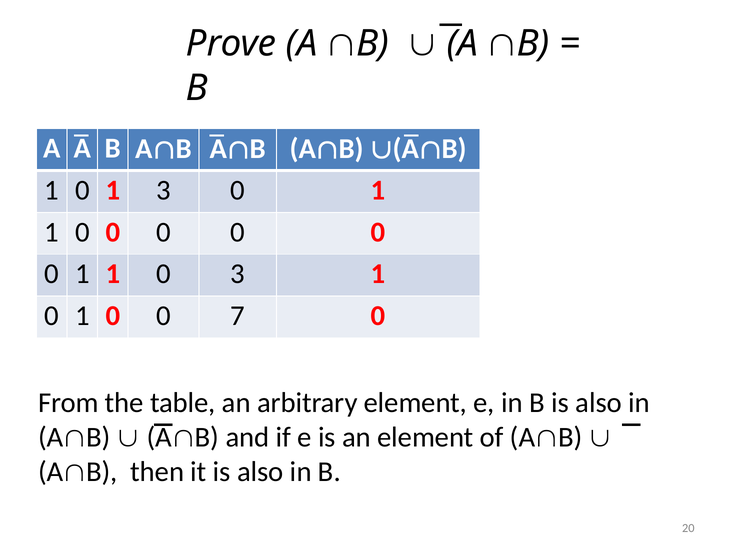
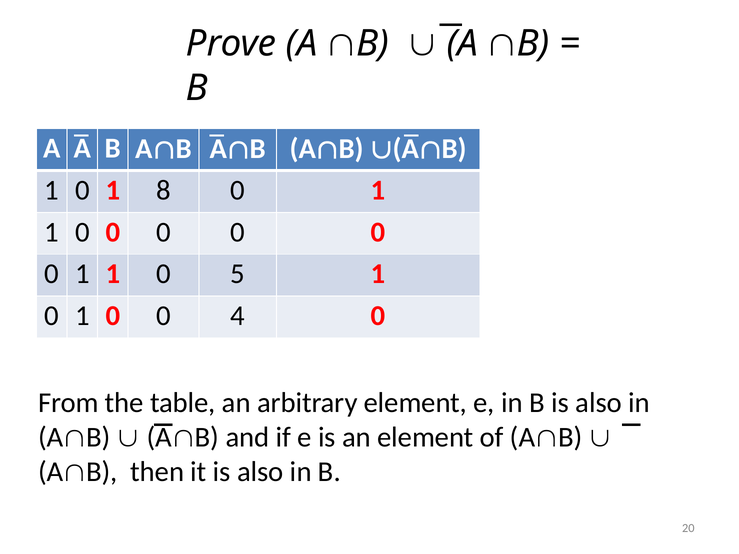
1 3: 3 -> 8
0 3: 3 -> 5
7: 7 -> 4
